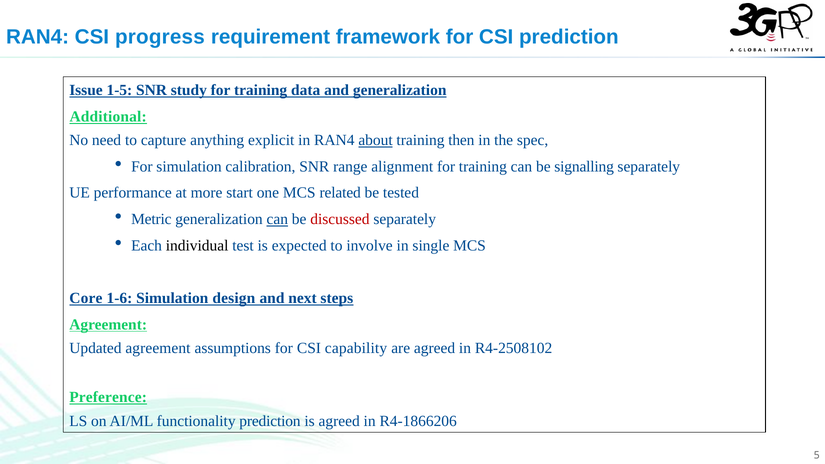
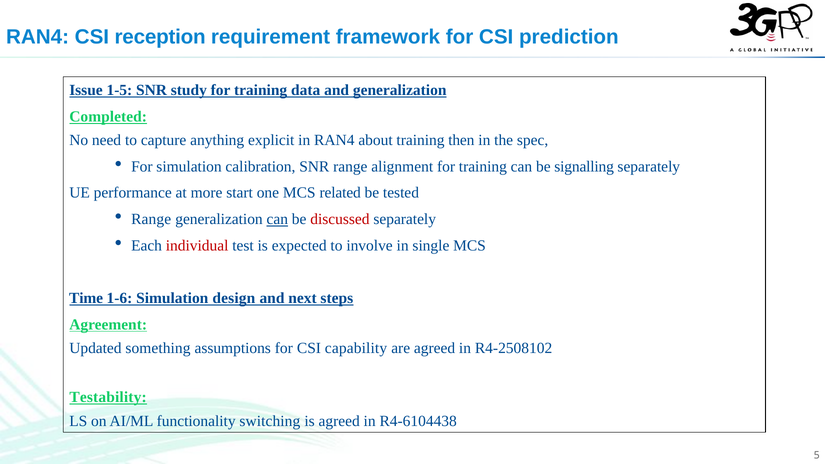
progress: progress -> reception
Additional: Additional -> Completed
about underline: present -> none
Metric at (151, 219): Metric -> Range
individual colour: black -> red
Core: Core -> Time
Updated agreement: agreement -> something
Preference: Preference -> Testability
functionality prediction: prediction -> switching
R4-1866206: R4-1866206 -> R4-6104438
